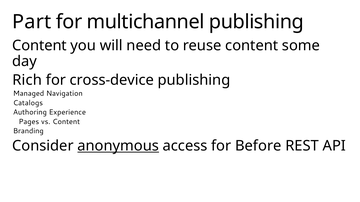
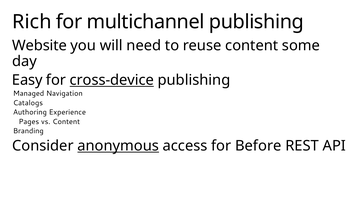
Part: Part -> Rich
Content at (39, 46): Content -> Website
Rich: Rich -> Easy
cross-device underline: none -> present
